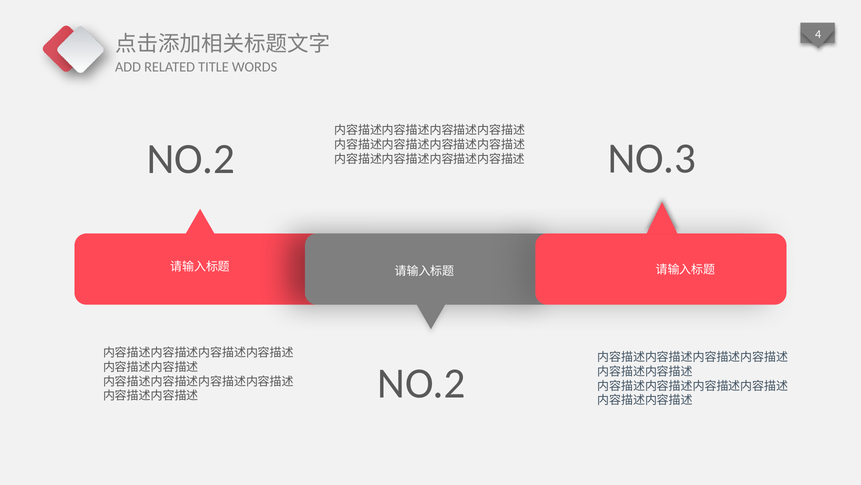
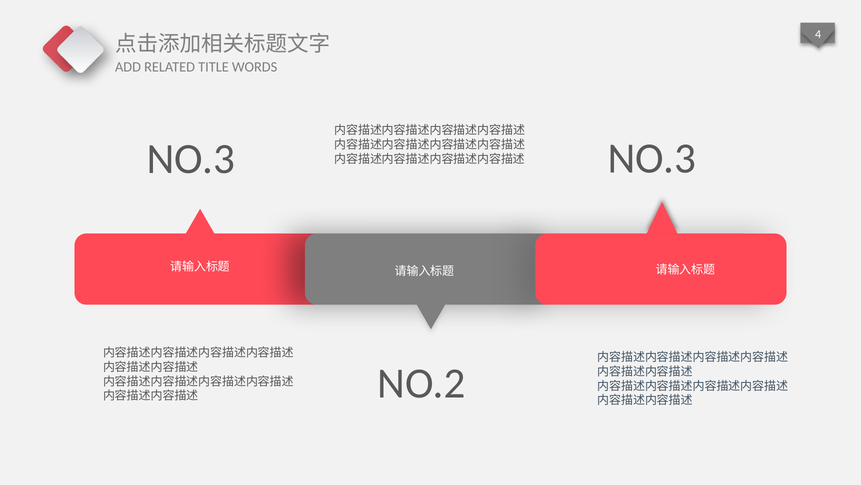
NO.2 at (191, 159): NO.2 -> NO.3
